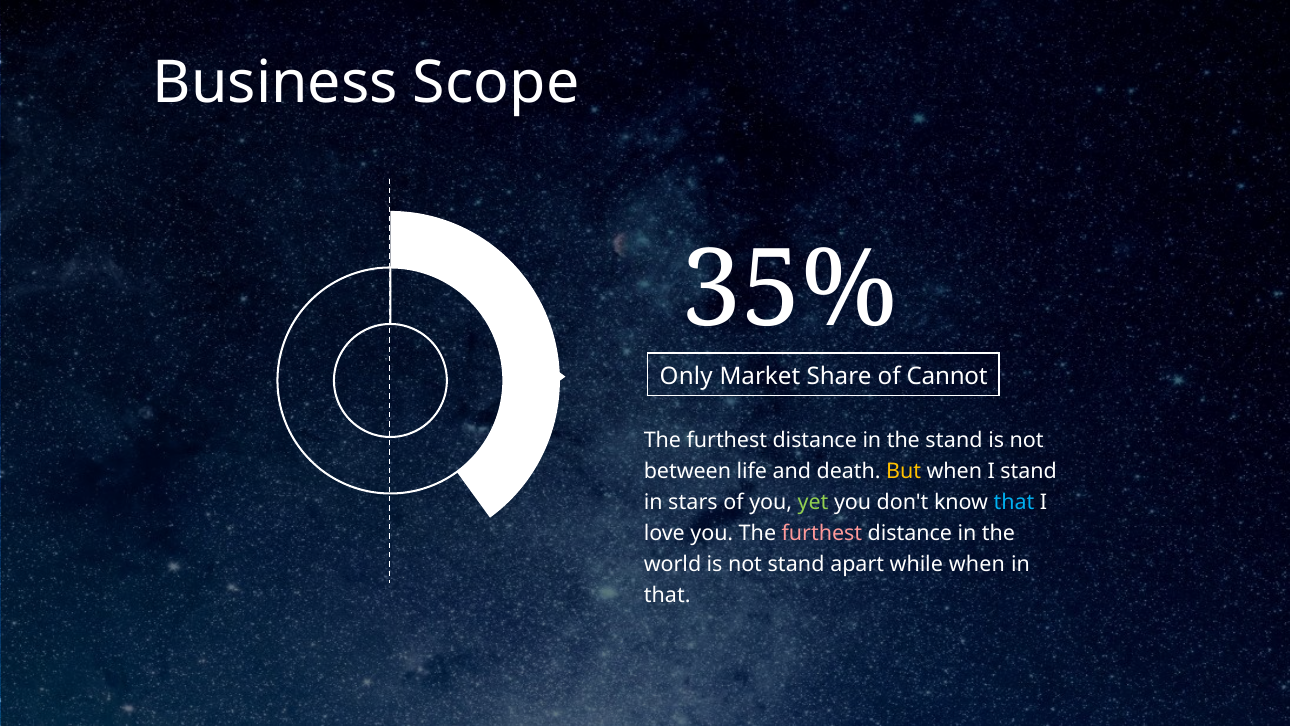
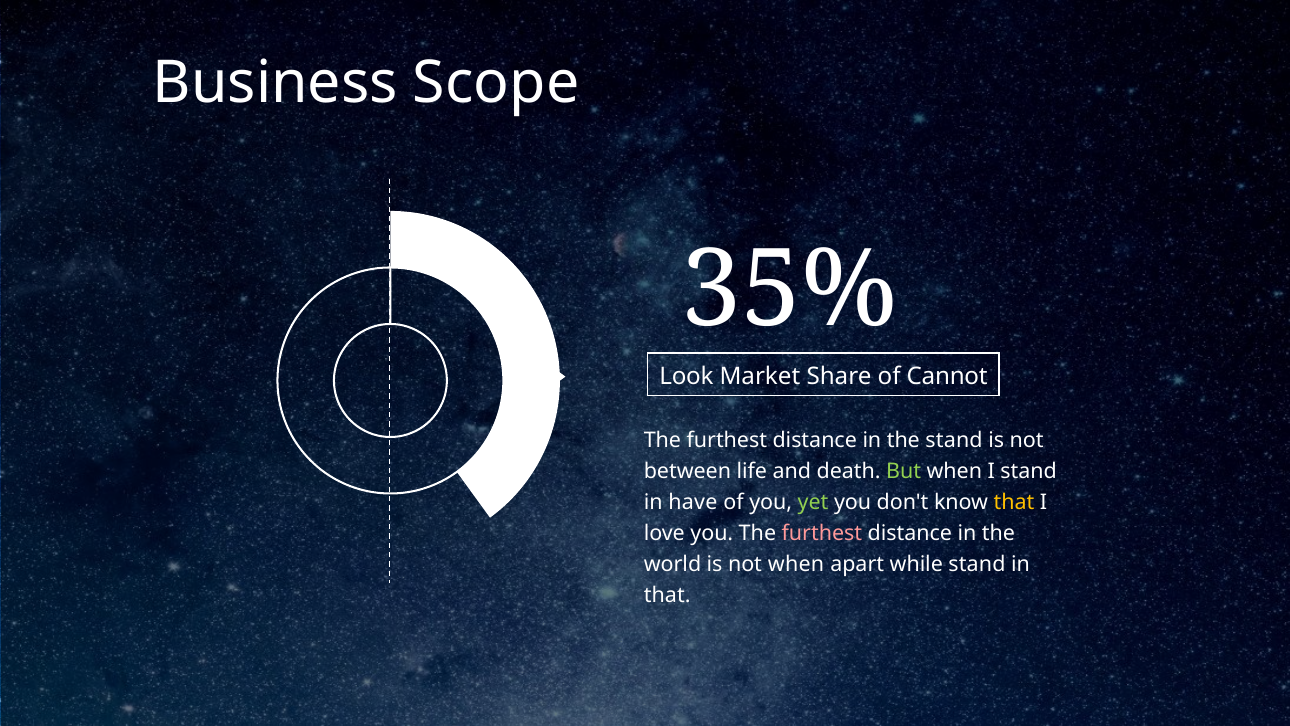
Only: Only -> Look
But colour: yellow -> light green
stars: stars -> have
that at (1014, 502) colour: light blue -> yellow
not stand: stand -> when
while when: when -> stand
